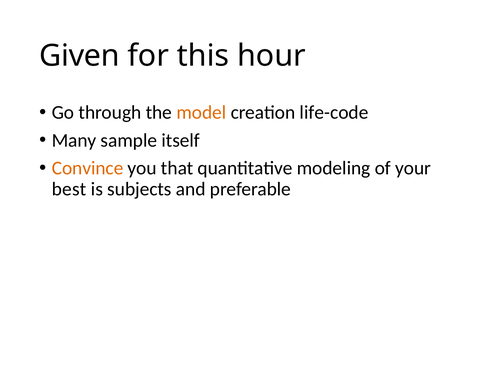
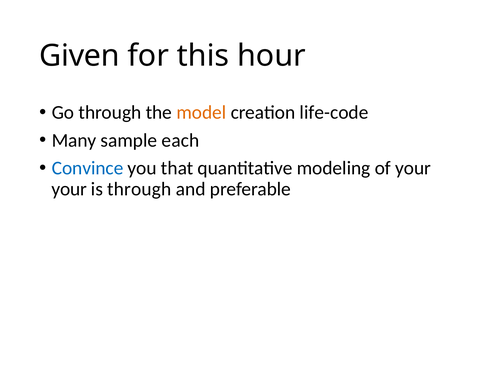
itself: itself -> each
Convince colour: orange -> blue
best at (69, 189): best -> your
is subjects: subjects -> through
